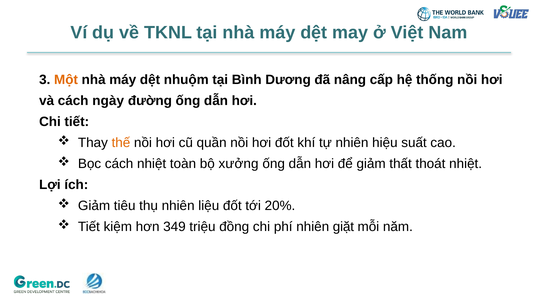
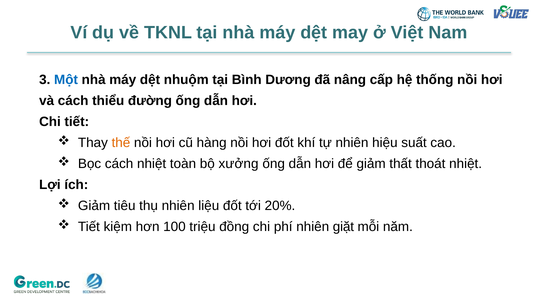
Một colour: orange -> blue
ngày: ngày -> thiểu
quần: quần -> hàng
349: 349 -> 100
